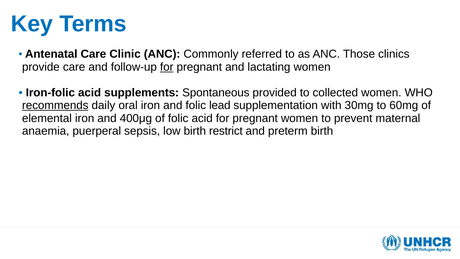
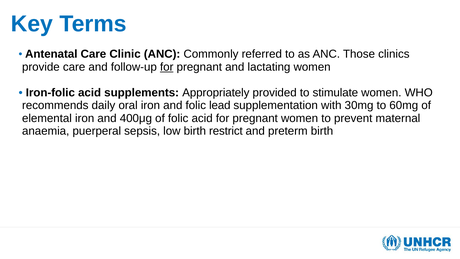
Spontaneous: Spontaneous -> Appropriately
collected: collected -> stimulate
recommends underline: present -> none
